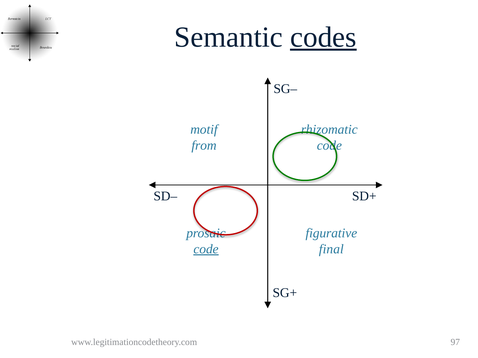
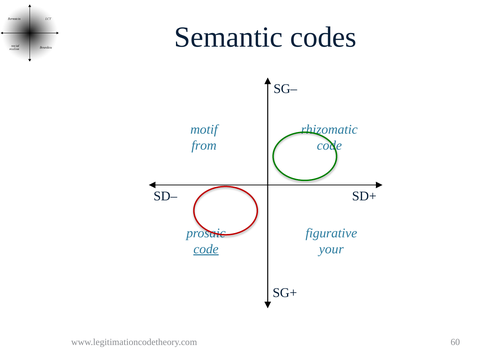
codes underline: present -> none
final: final -> your
97: 97 -> 60
